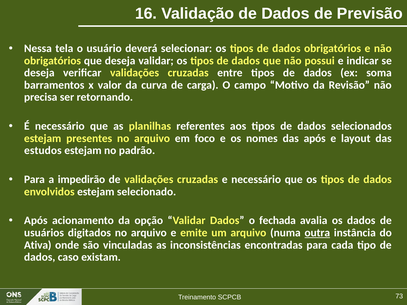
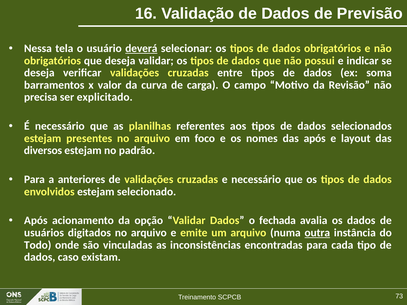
deverá underline: none -> present
retornando: retornando -> explicitado
estudos: estudos -> diversos
impedirão: impedirão -> anteriores
Ativa: Ativa -> Todo
